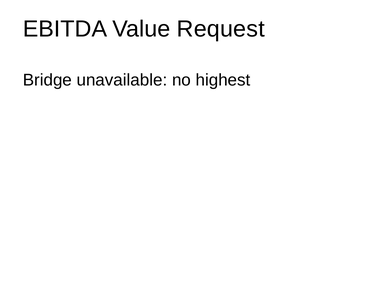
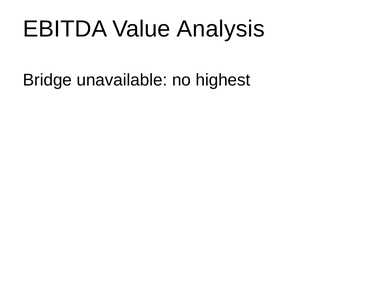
Request: Request -> Analysis
